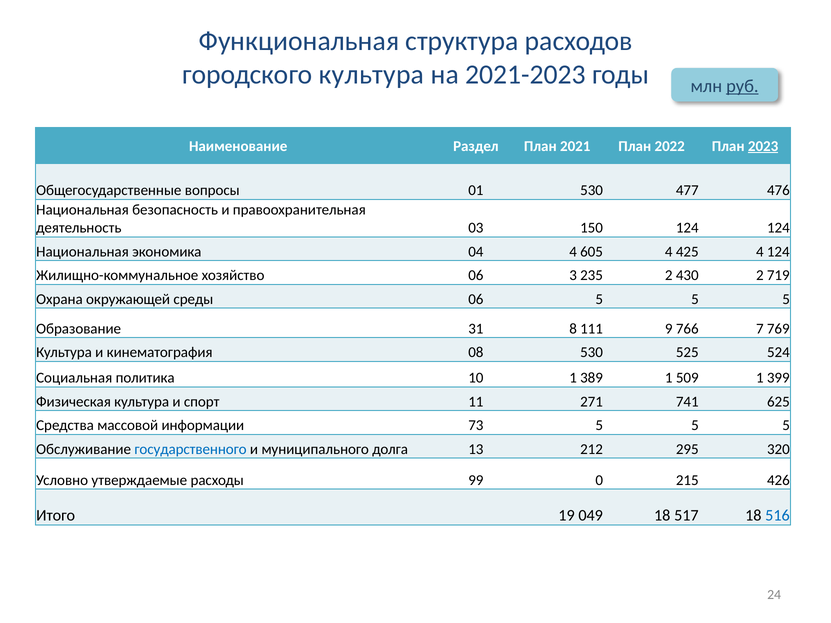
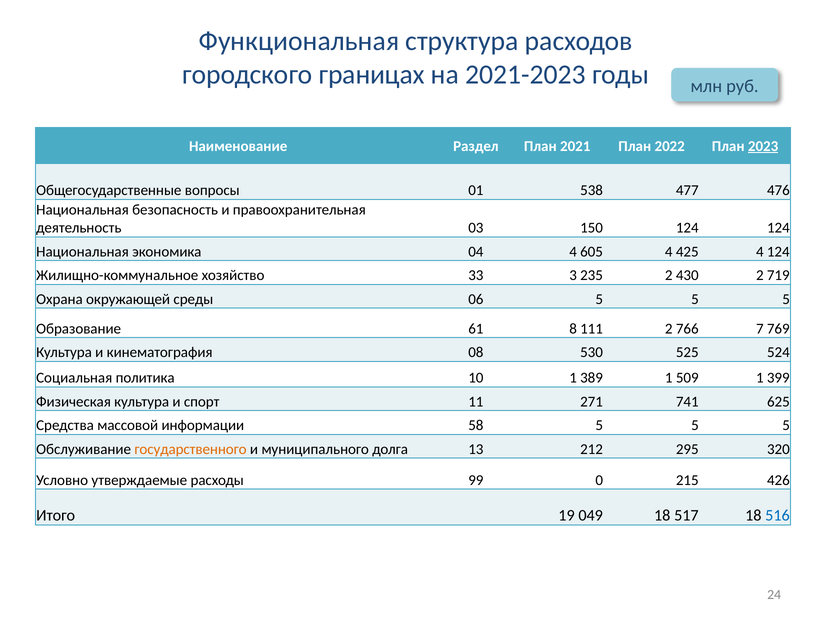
городского культура: культура -> границах
руб underline: present -> none
01 530: 530 -> 538
хозяйство 06: 06 -> 33
31: 31 -> 61
111 9: 9 -> 2
73: 73 -> 58
государственного colour: blue -> orange
